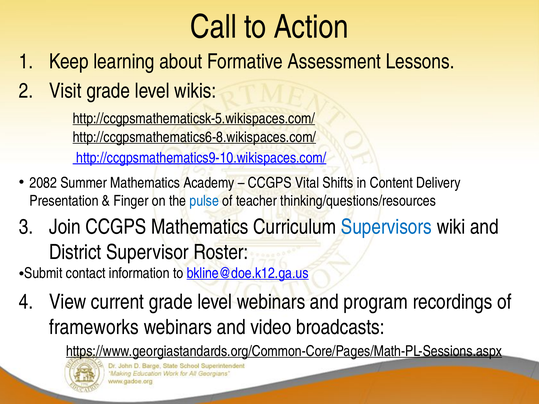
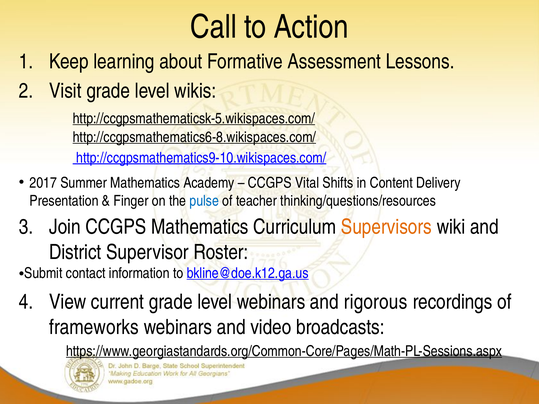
2082: 2082 -> 2017
Supervisors colour: blue -> orange
program: program -> rigorous
